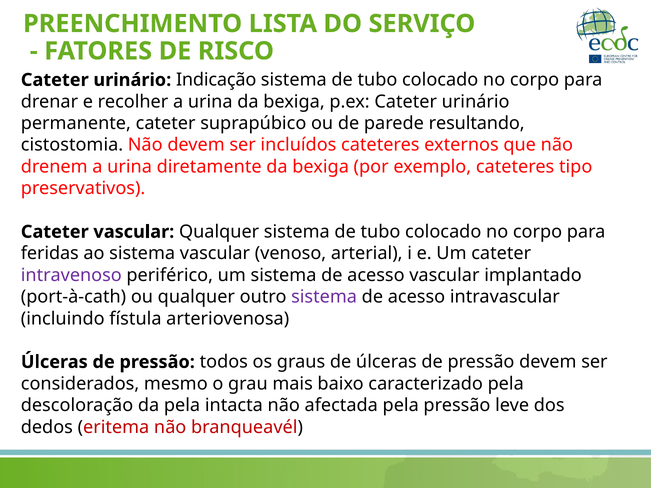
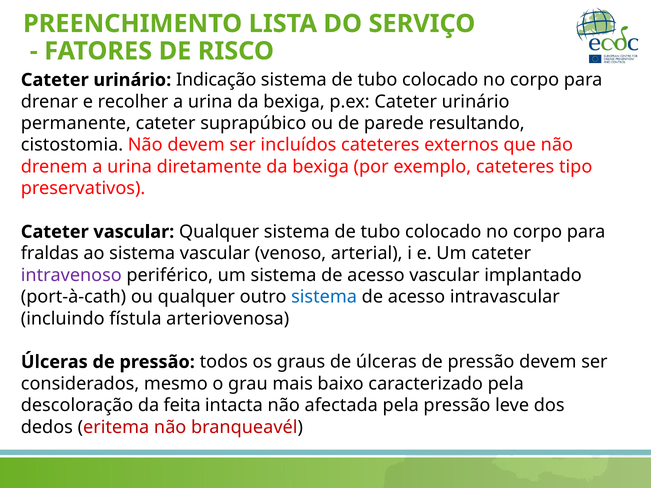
feridas: feridas -> fraldas
sistema at (324, 297) colour: purple -> blue
da pela: pela -> feita
